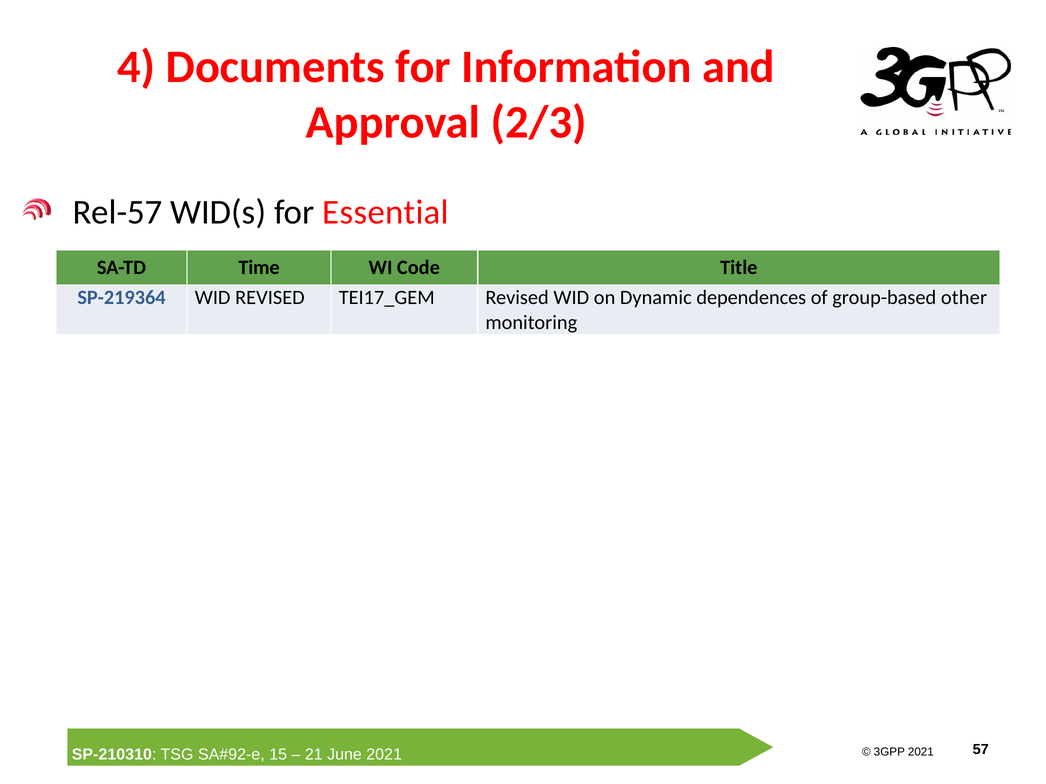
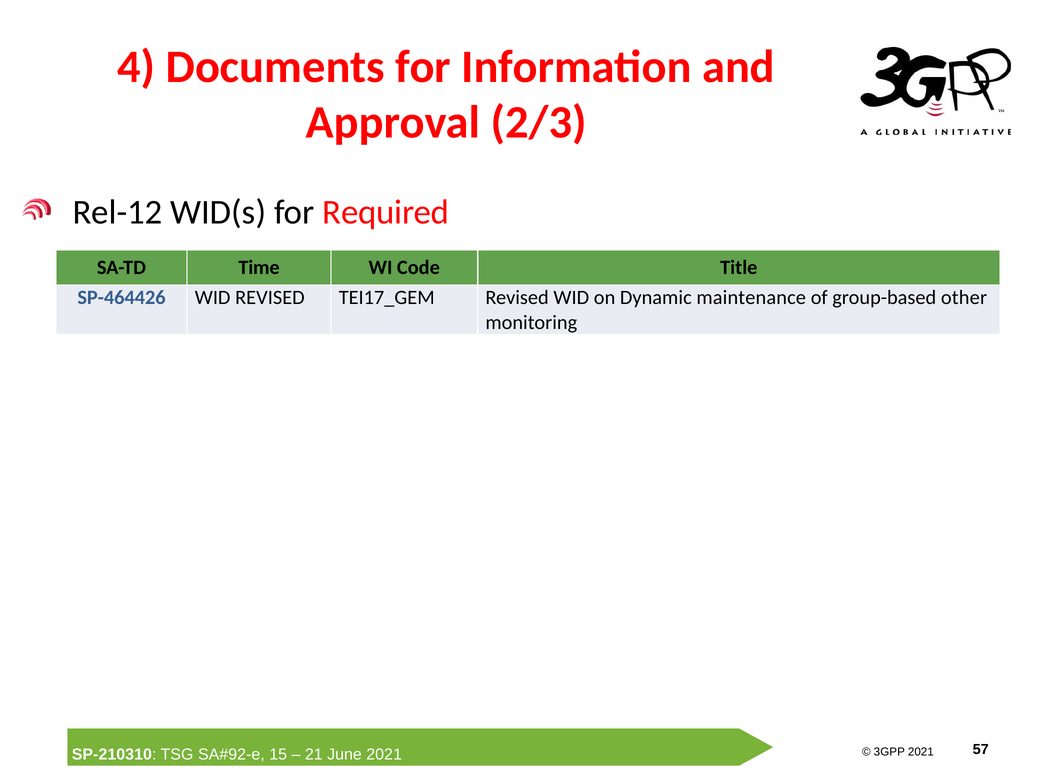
Rel-57: Rel-57 -> Rel-12
Essential: Essential -> Required
SP-219364: SP-219364 -> SP-464426
dependences: dependences -> maintenance
